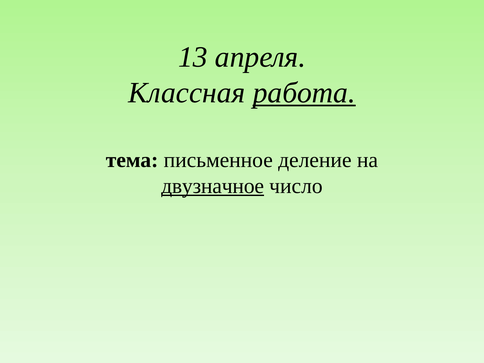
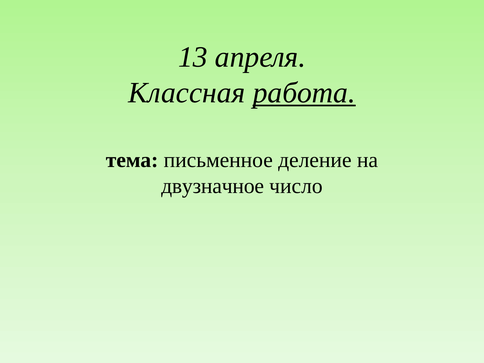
двузначное underline: present -> none
